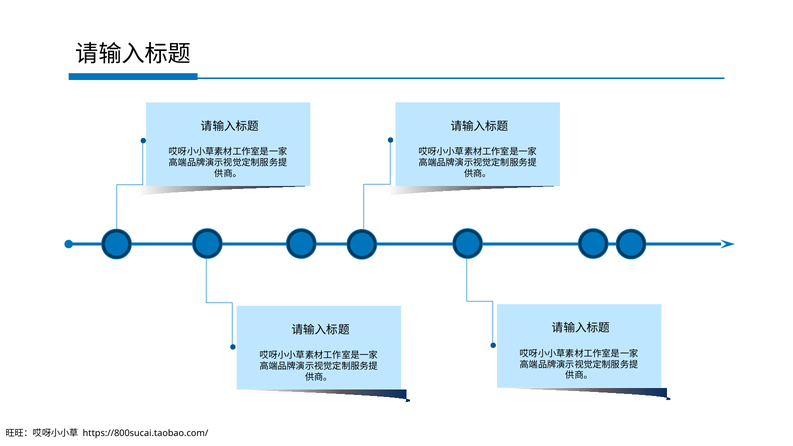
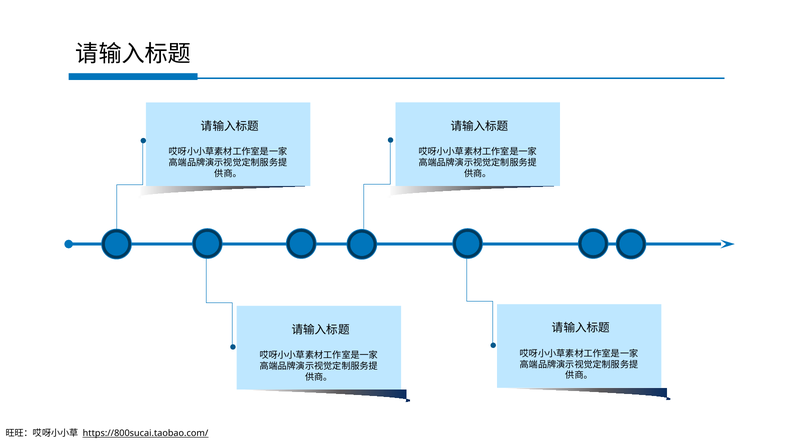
https://800sucai.taobao.com/ underline: none -> present
